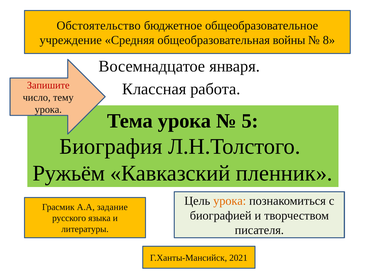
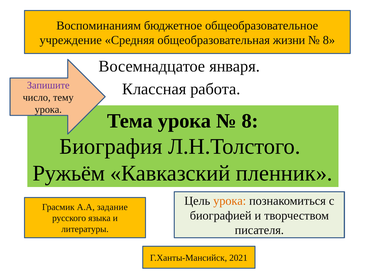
Обстоятельство: Обстоятельство -> Воспоминаниям
войны: войны -> жизни
Запишите colour: red -> purple
5 at (250, 121): 5 -> 8
